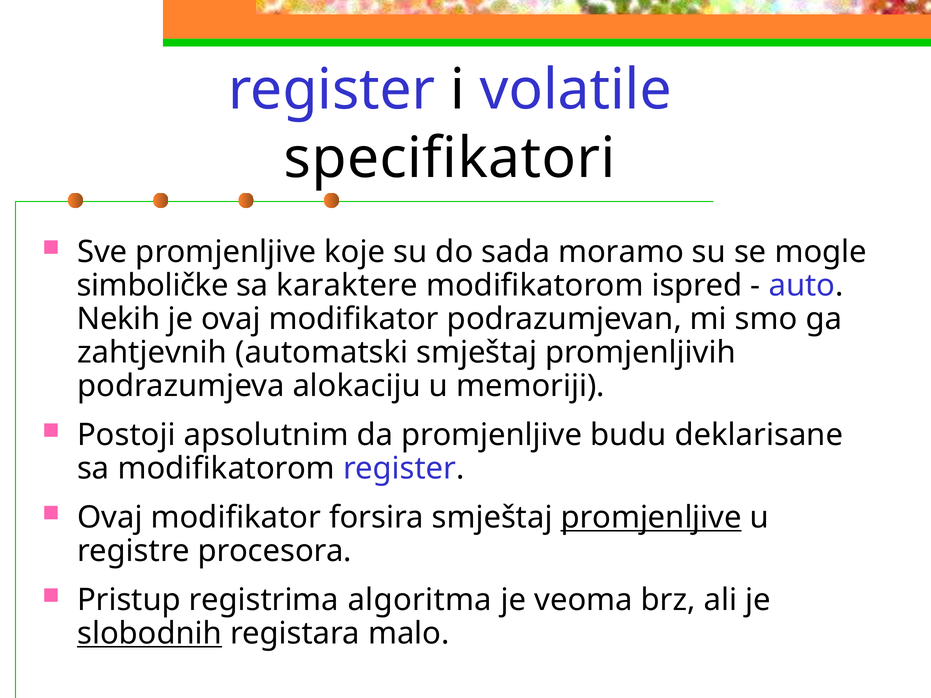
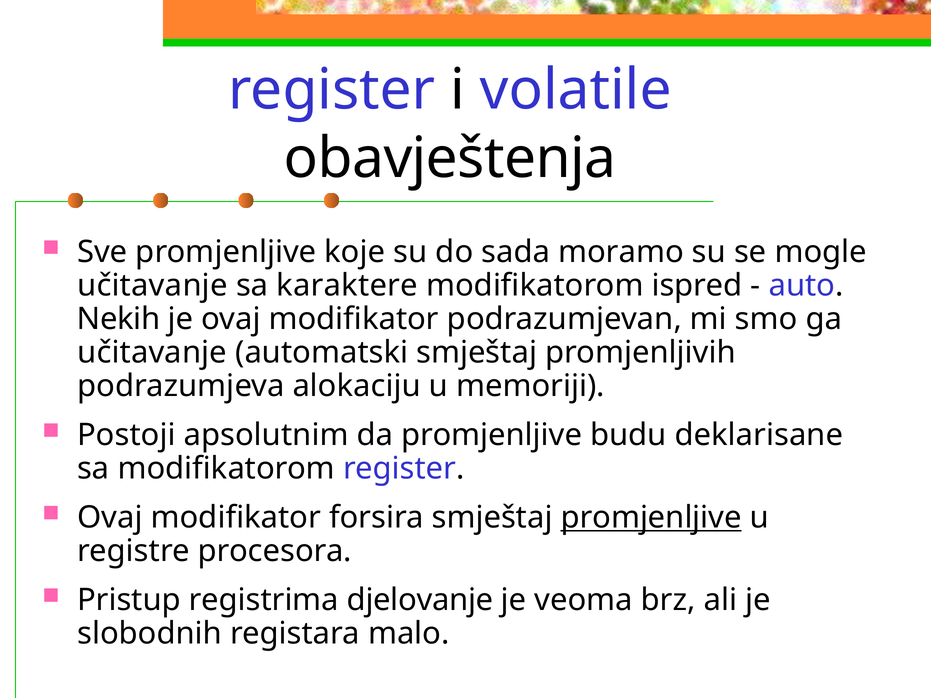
specifikatori: specifikatori -> obavještenja
simboličke at (153, 286): simboličke -> učitavanje
zahtjevnih at (152, 353): zahtjevnih -> učitavanje
algoritma: algoritma -> djelovanje
slobodnih underline: present -> none
